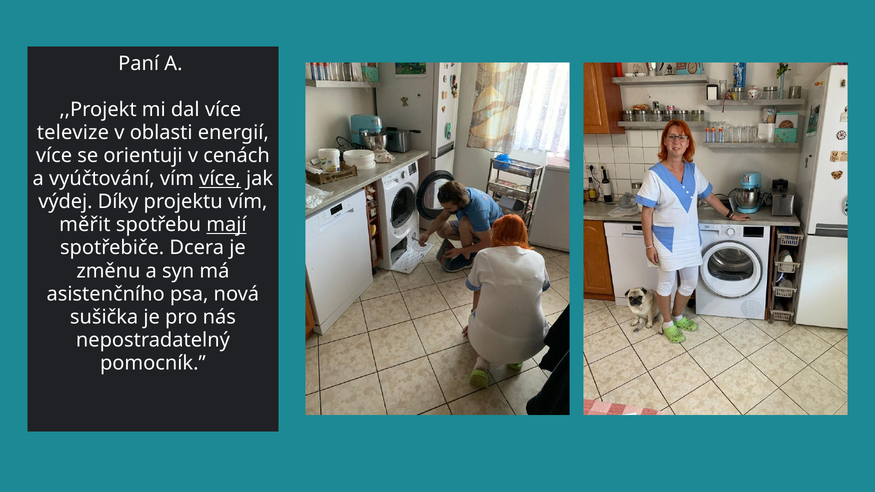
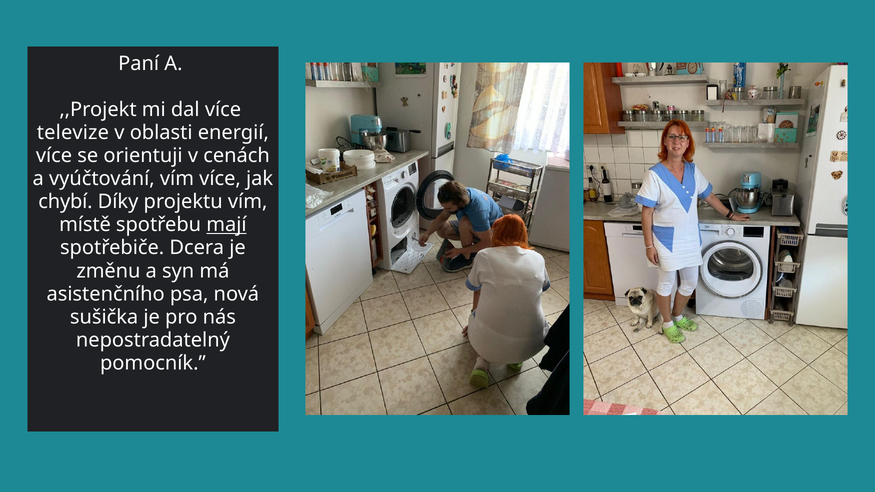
více at (220, 179) underline: present -> none
výdej: výdej -> chybí
měřit: měřit -> místě
